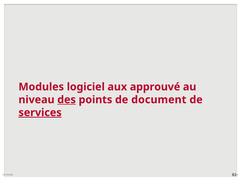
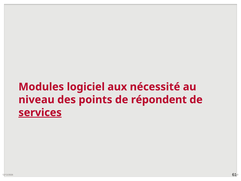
approuvé: approuvé -> nécessité
des underline: present -> none
document: document -> répondent
